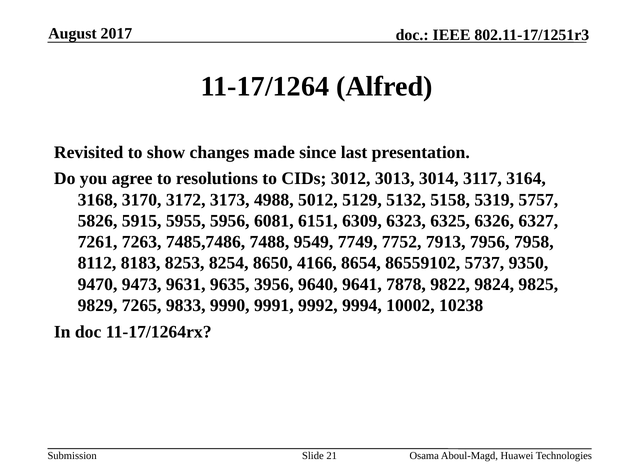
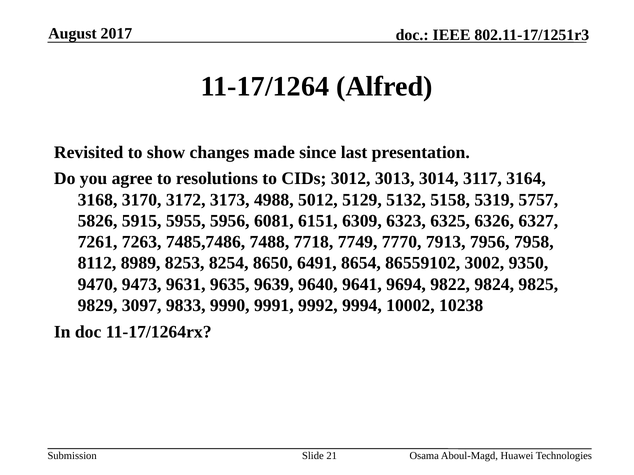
9549: 9549 -> 7718
7752: 7752 -> 7770
8183: 8183 -> 8989
4166: 4166 -> 6491
5737: 5737 -> 3002
3956: 3956 -> 9639
7878: 7878 -> 9694
7265: 7265 -> 3097
